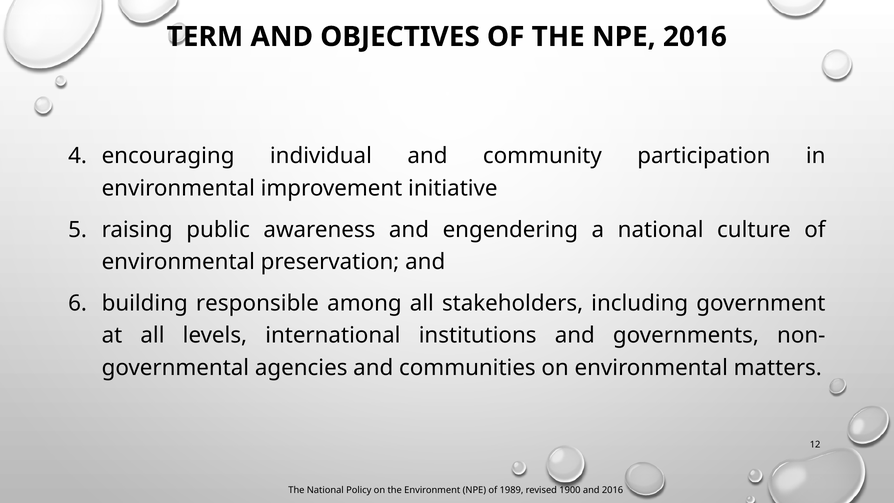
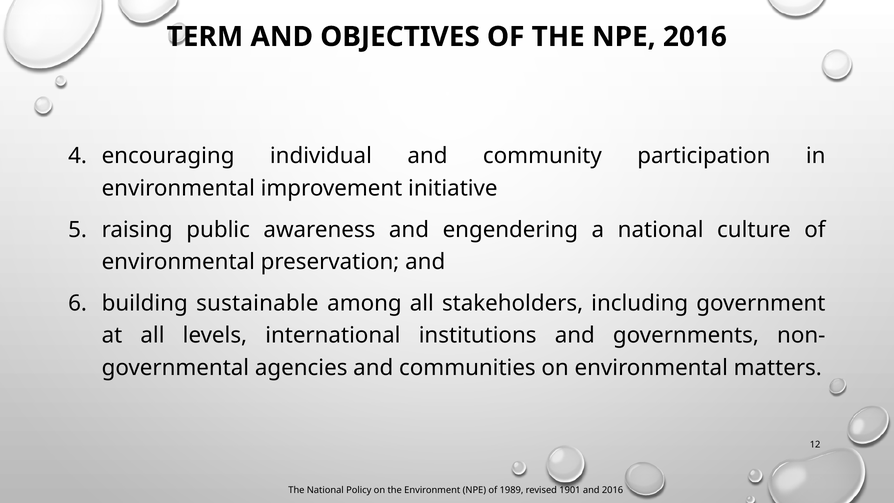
responsible: responsible -> sustainable
1900: 1900 -> 1901
